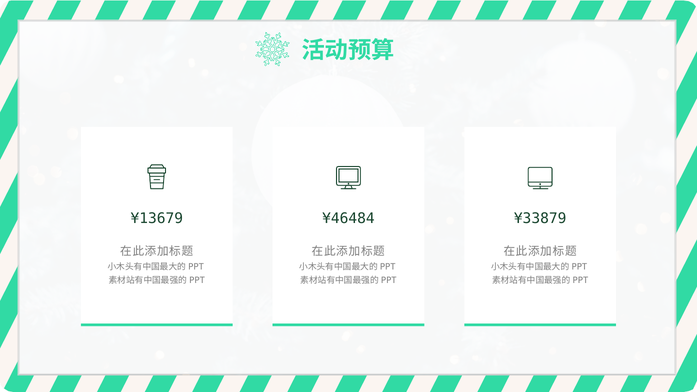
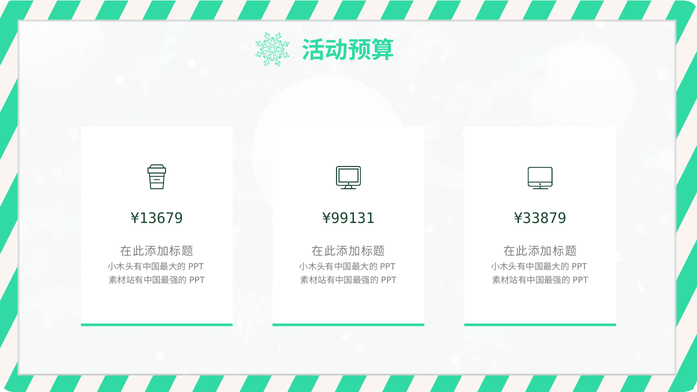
¥46484: ¥46484 -> ¥99131
